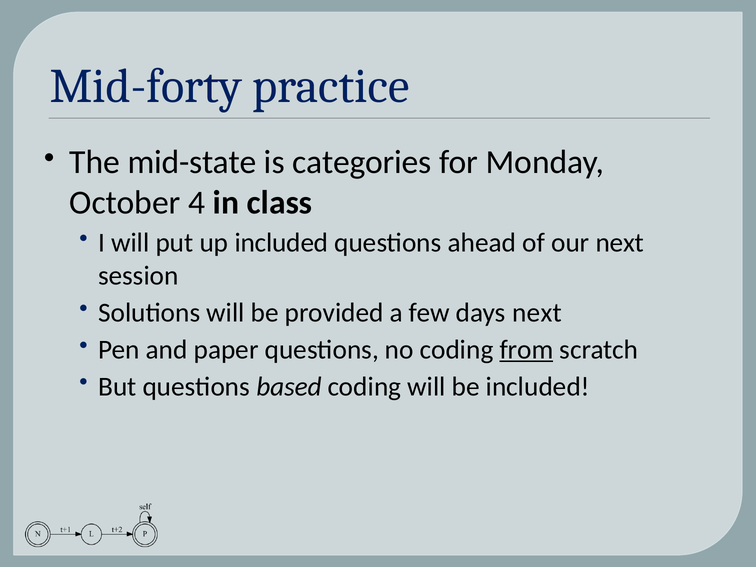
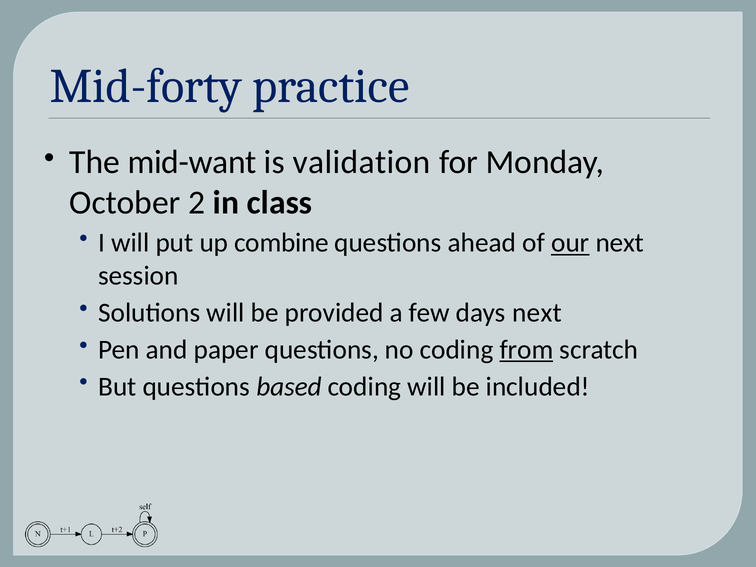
mid-state: mid-state -> mid-want
categories: categories -> validation
4: 4 -> 2
up included: included -> combine
our underline: none -> present
